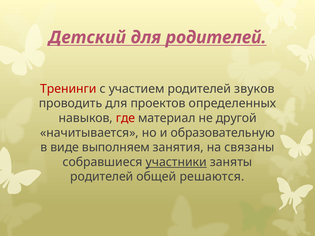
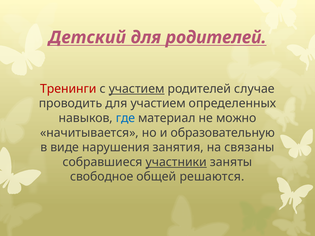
участием at (137, 89) underline: none -> present
звуков: звуков -> случае
для проектов: проектов -> участием
где colour: red -> blue
другой: другой -> можно
выполняем: выполняем -> нарушения
родителей at (102, 177): родителей -> свободное
